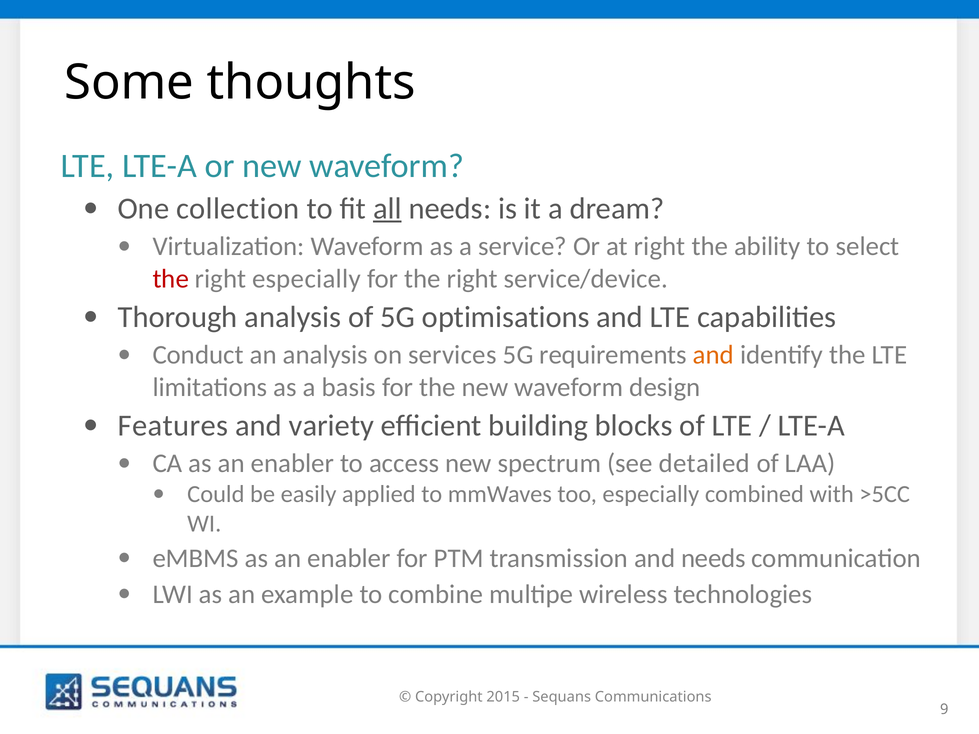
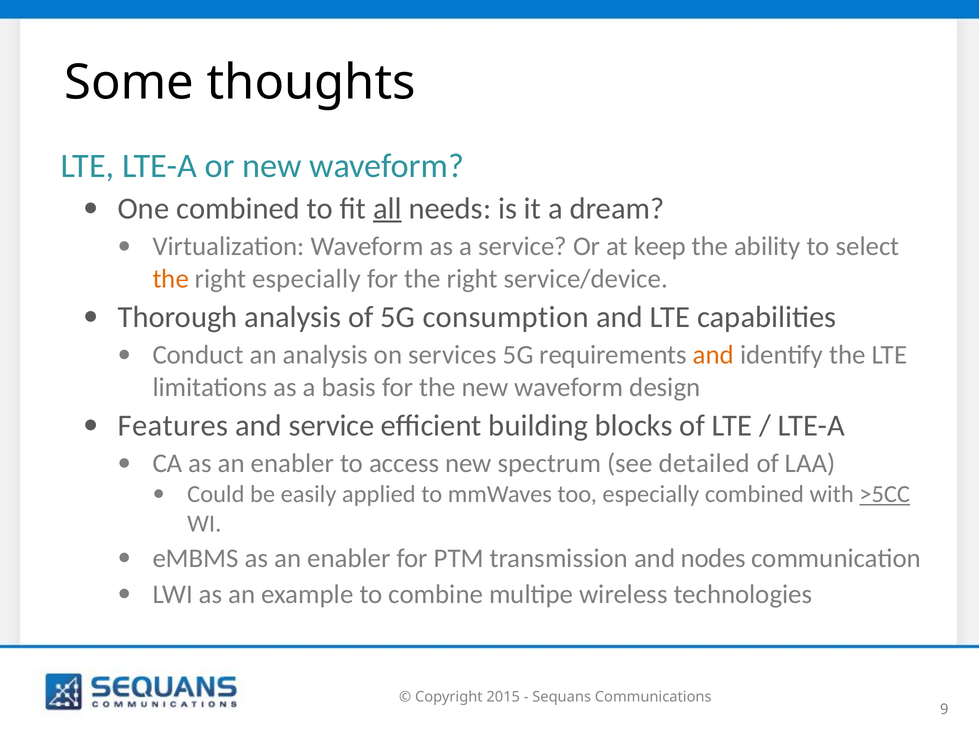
One collection: collection -> combined
at right: right -> keep
the at (171, 279) colour: red -> orange
optimisations: optimisations -> consumption
and variety: variety -> service
>5CC underline: none -> present
and needs: needs -> nodes
